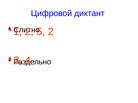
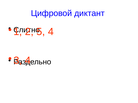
5 2: 2 -> 4
